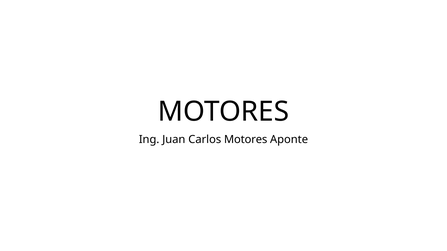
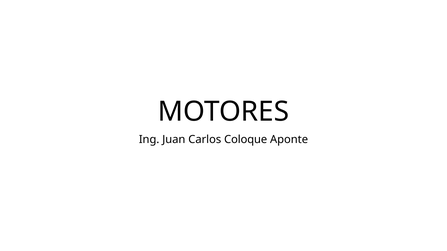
Carlos Motores: Motores -> Coloque
